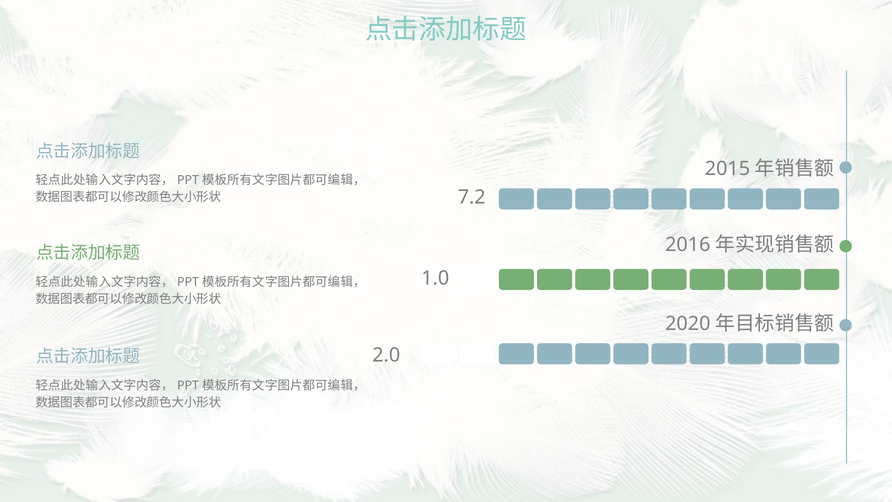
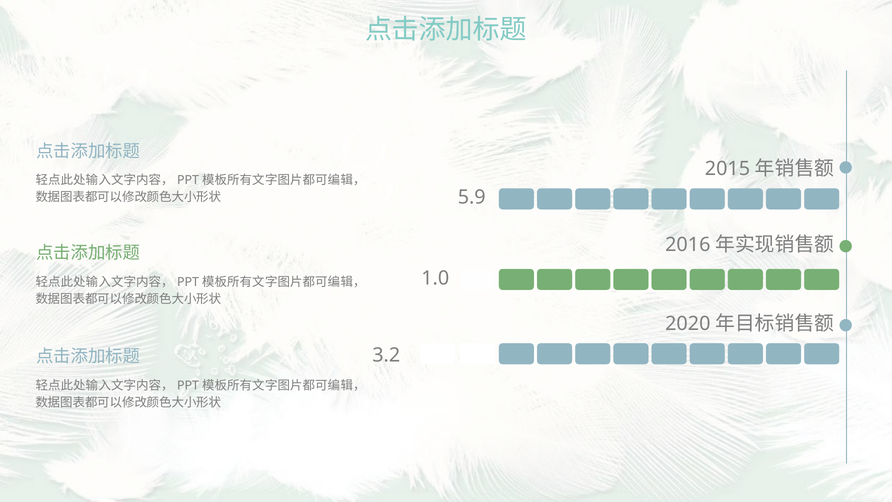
7.2: 7.2 -> 5.9
2.0: 2.0 -> 3.2
